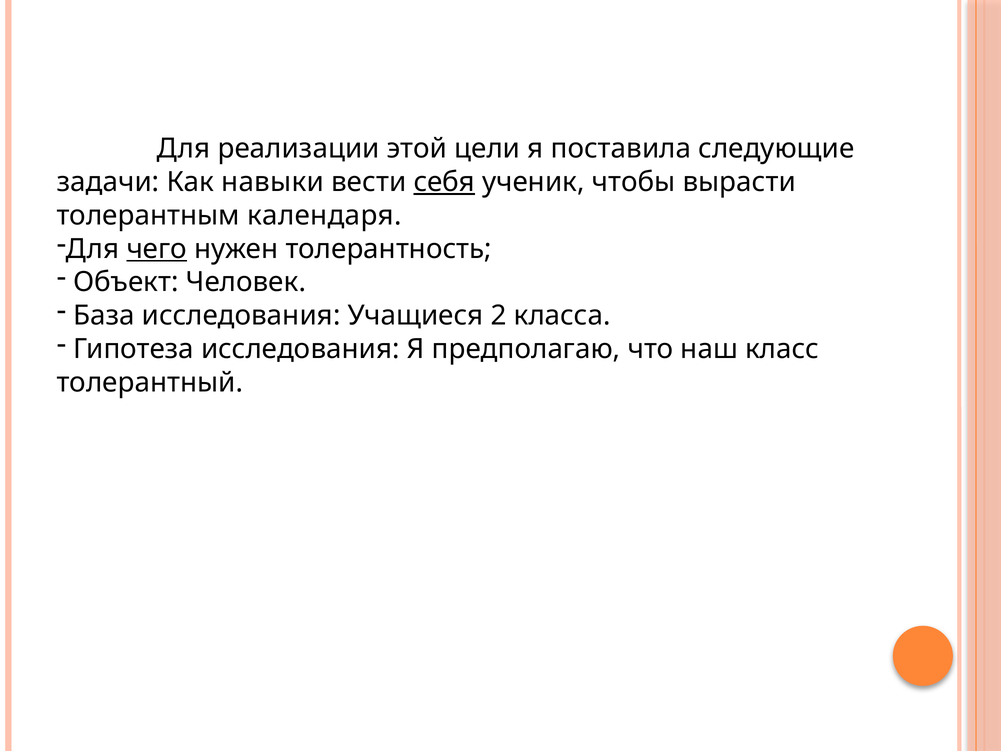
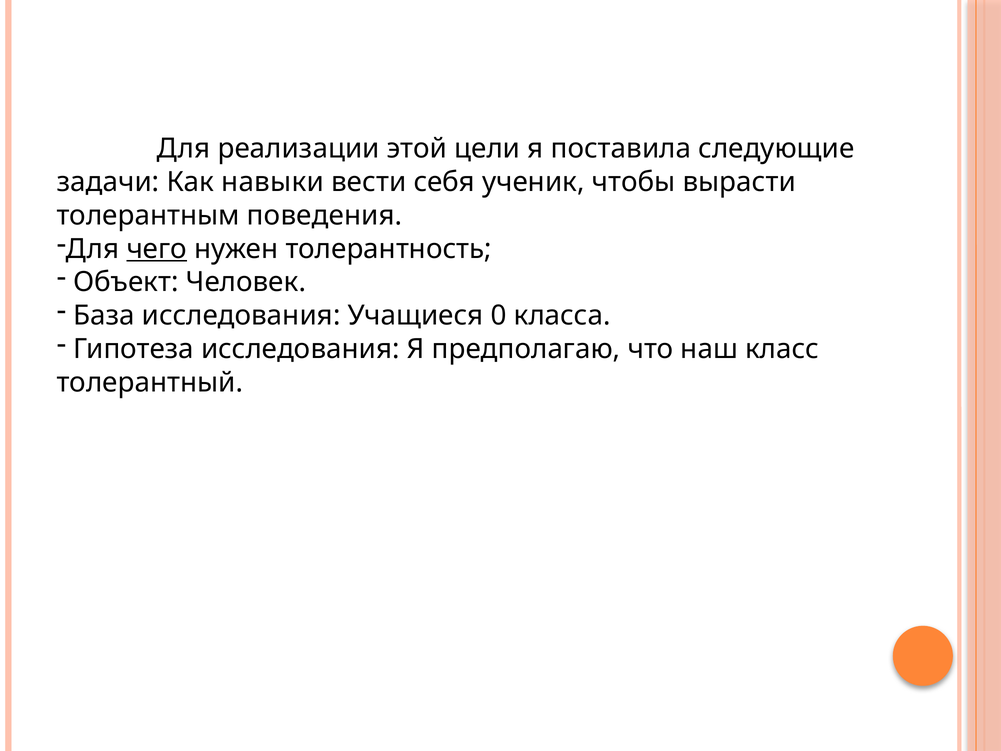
себя underline: present -> none
календаря: календаря -> поведения
2: 2 -> 0
